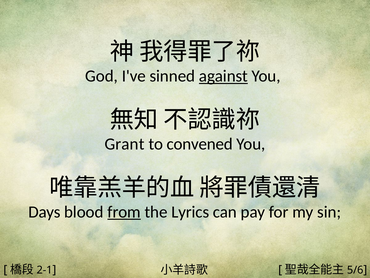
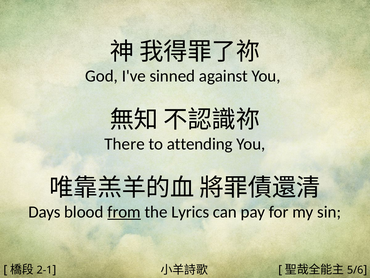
against underline: present -> none
Grant: Grant -> There
convened: convened -> attending
